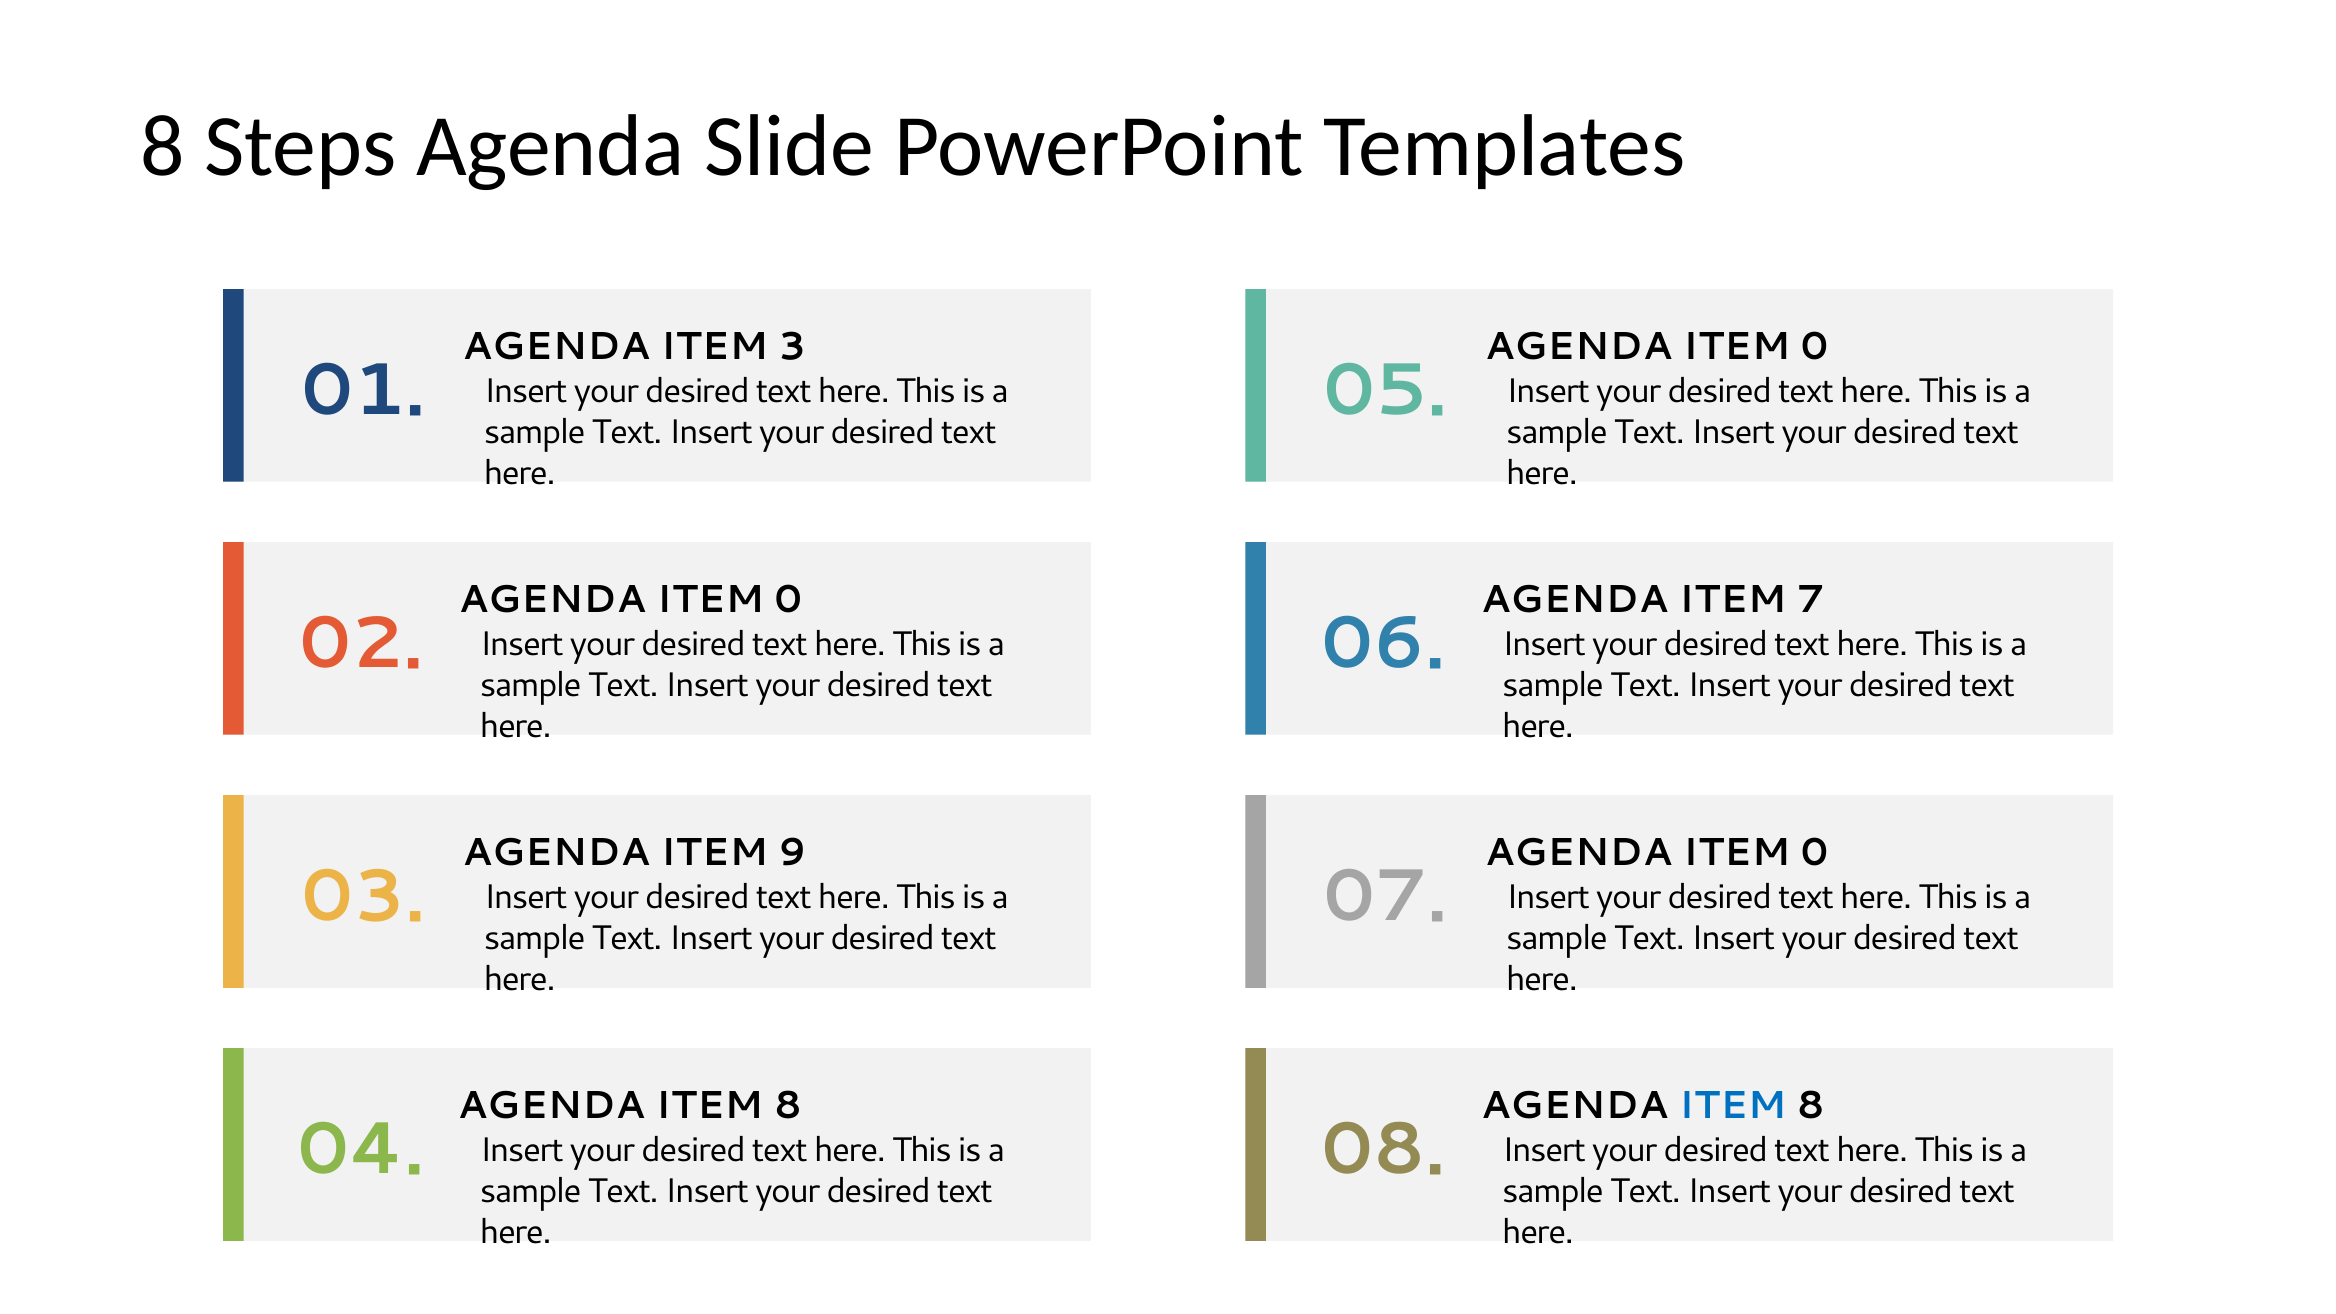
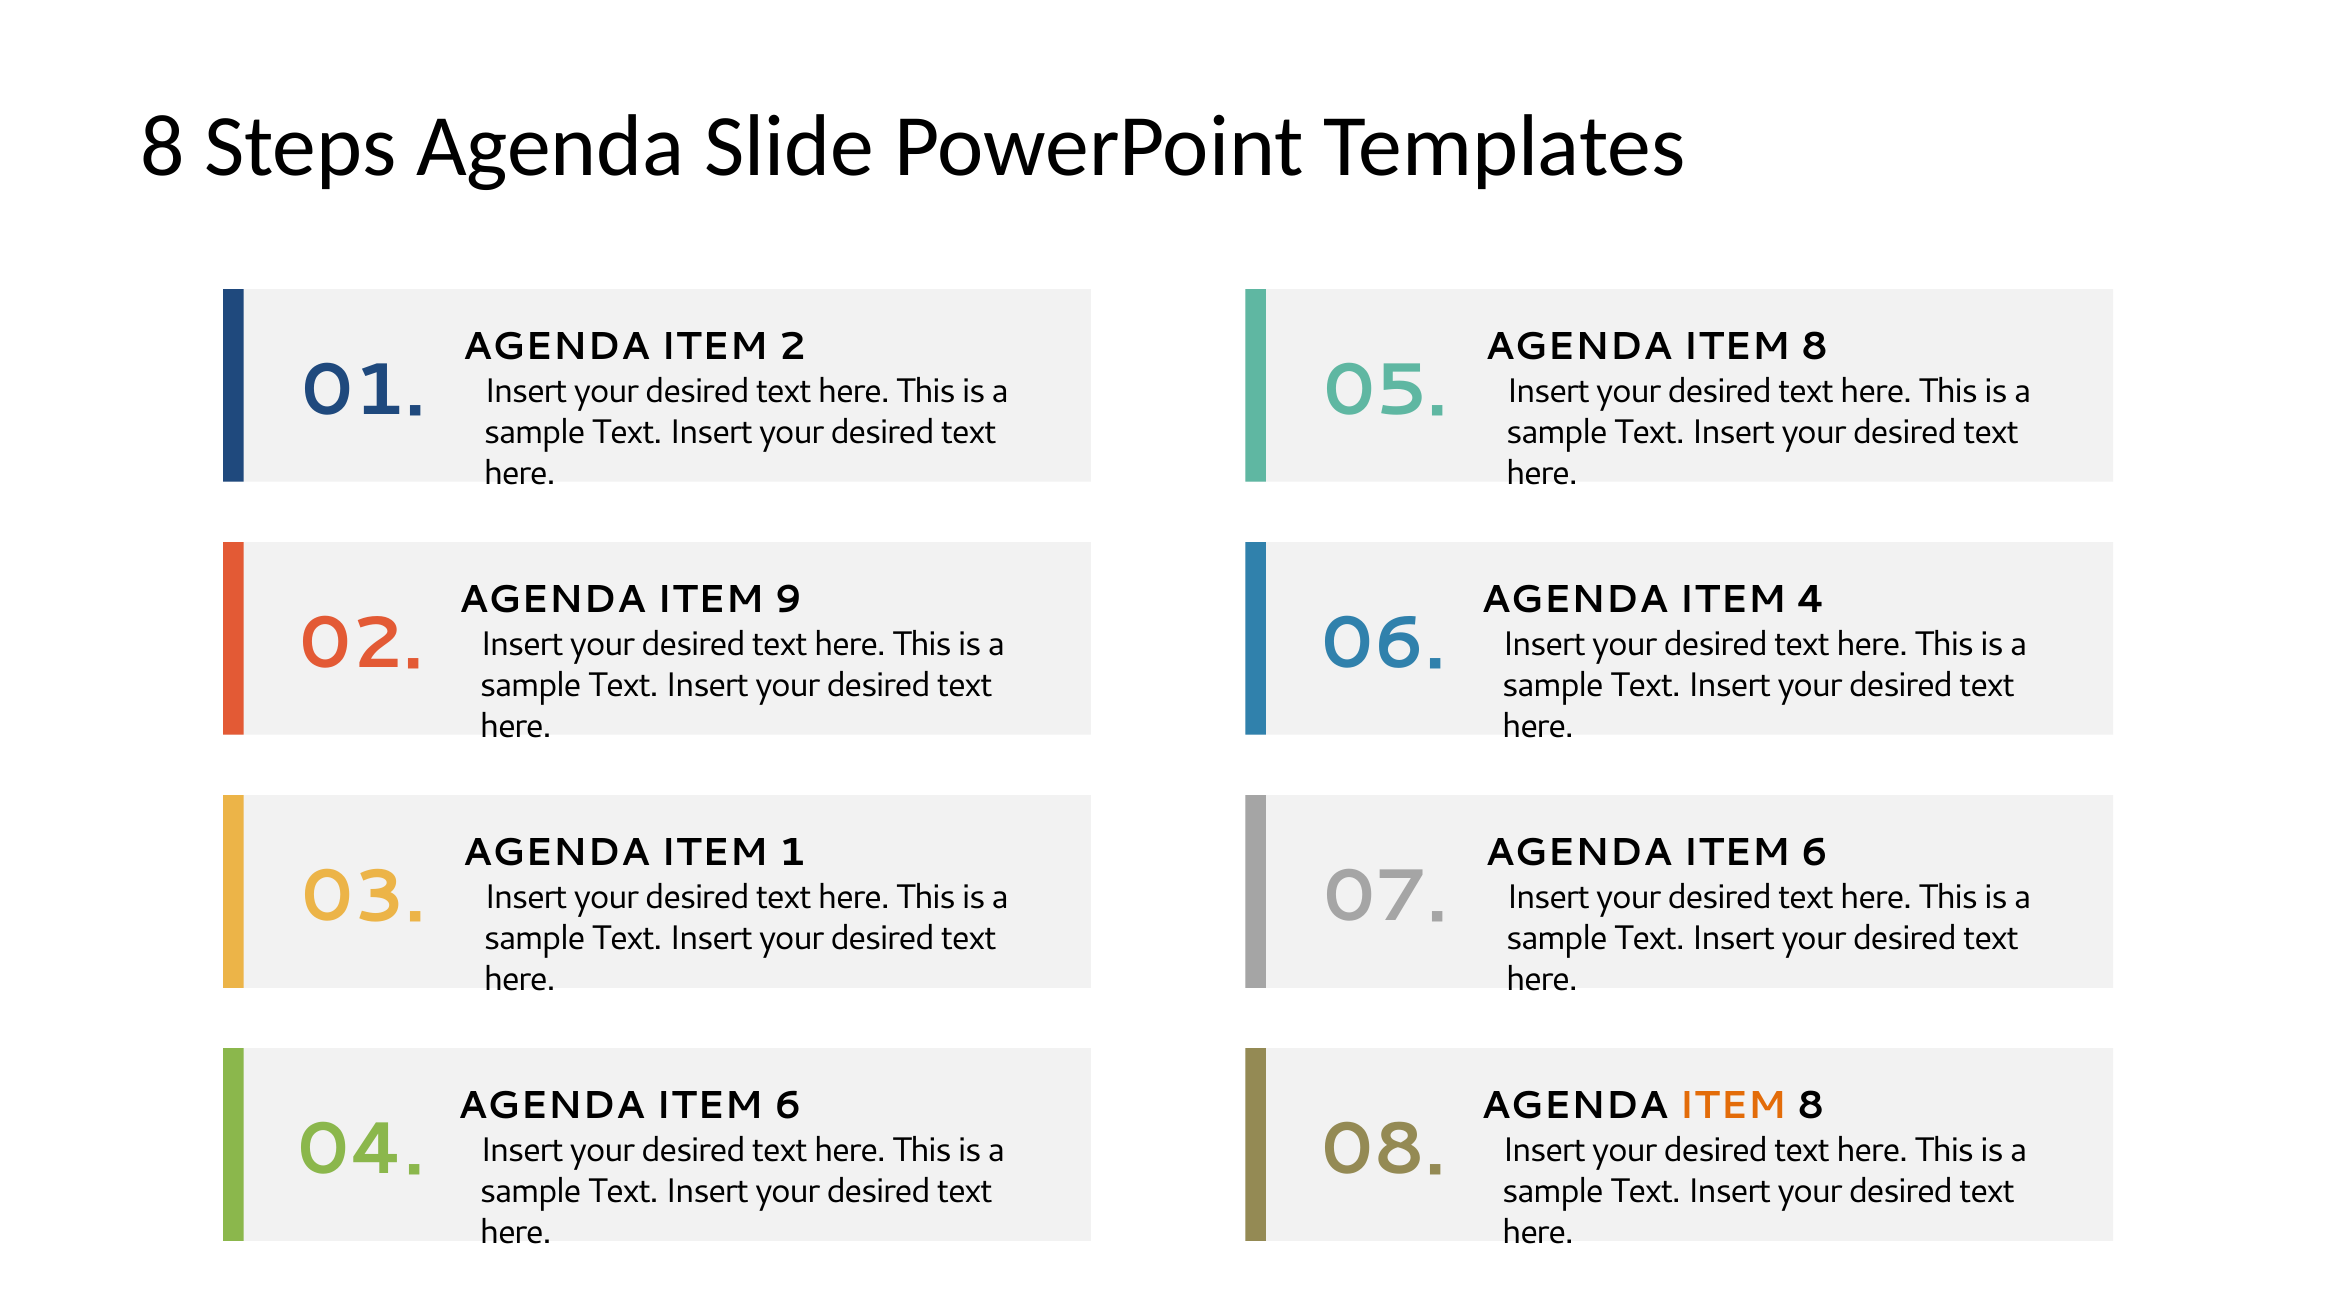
3: 3 -> 2
0 at (1815, 347): 0 -> 8
0 at (788, 600): 0 -> 9
7: 7 -> 4
9: 9 -> 1
0 at (1815, 853): 0 -> 6
8 at (788, 1106): 8 -> 6
ITEM at (1732, 1106) colour: blue -> orange
